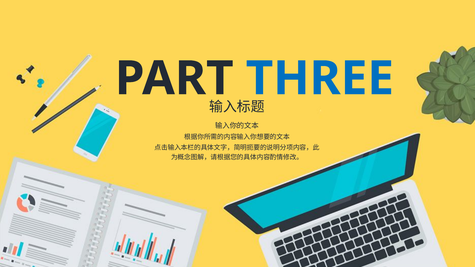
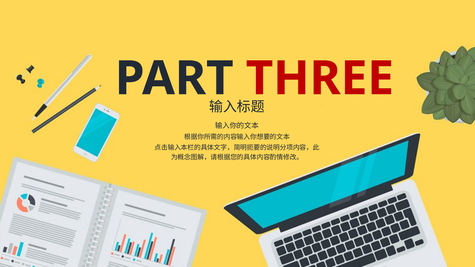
THREE colour: blue -> red
